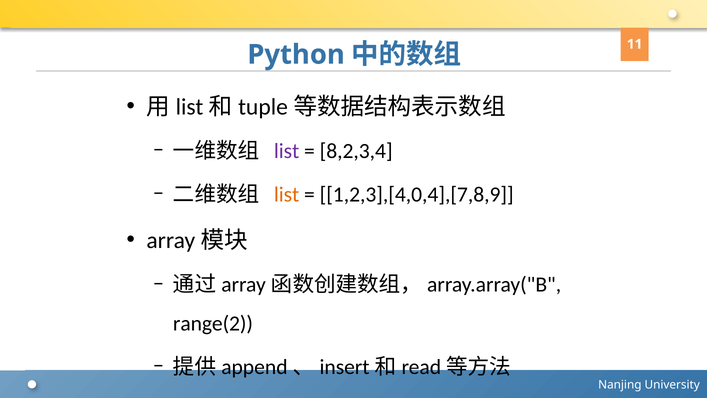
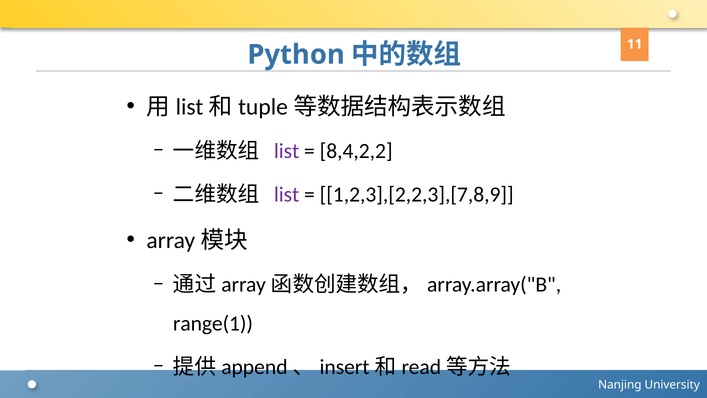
8,2,3,4: 8,2,3,4 -> 8,4,2,2
list at (287, 194) colour: orange -> purple
1,2,3],[4,0,4],[7,8,9: 1,2,3],[4,0,4],[7,8,9 -> 1,2,3],[2,2,3],[7,8,9
range(2: range(2 -> range(1
